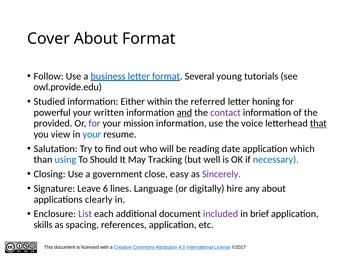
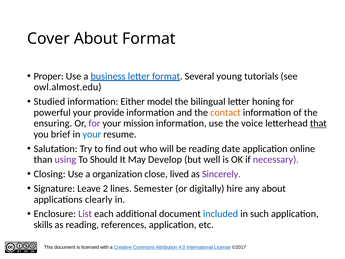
Follow: Follow -> Proper
owl.provide.edu: owl.provide.edu -> owl.almost.edu
within: within -> model
referred: referred -> bilingual
written: written -> provide
and underline: present -> none
contact colour: purple -> orange
provided: provided -> ensuring
view: view -> brief
which: which -> online
using colour: blue -> purple
Tracking: Tracking -> Develop
necessary colour: blue -> purple
government: government -> organization
easy: easy -> lived
6: 6 -> 2
Language: Language -> Semester
included colour: purple -> blue
brief: brief -> such
as spacing: spacing -> reading
